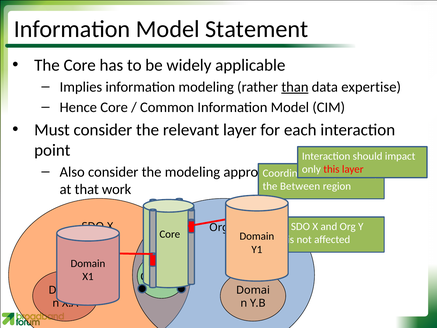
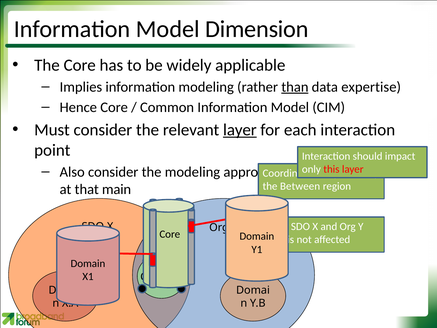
Statement: Statement -> Dimension
layer at (240, 130) underline: none -> present
that work: work -> main
